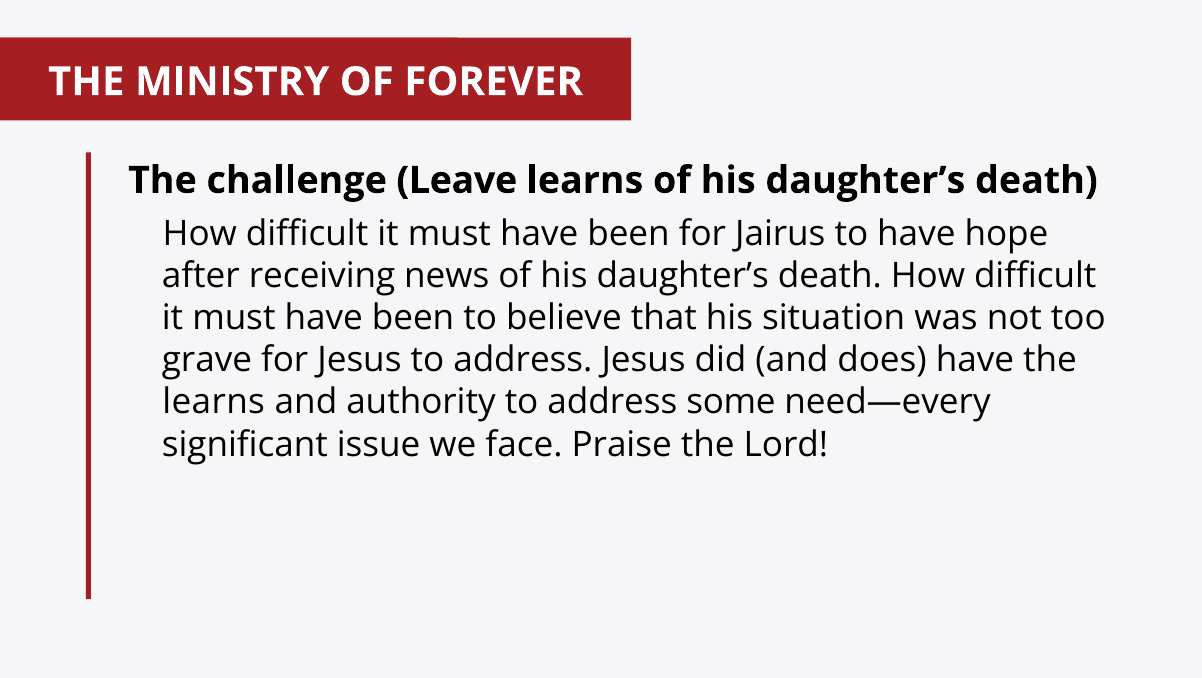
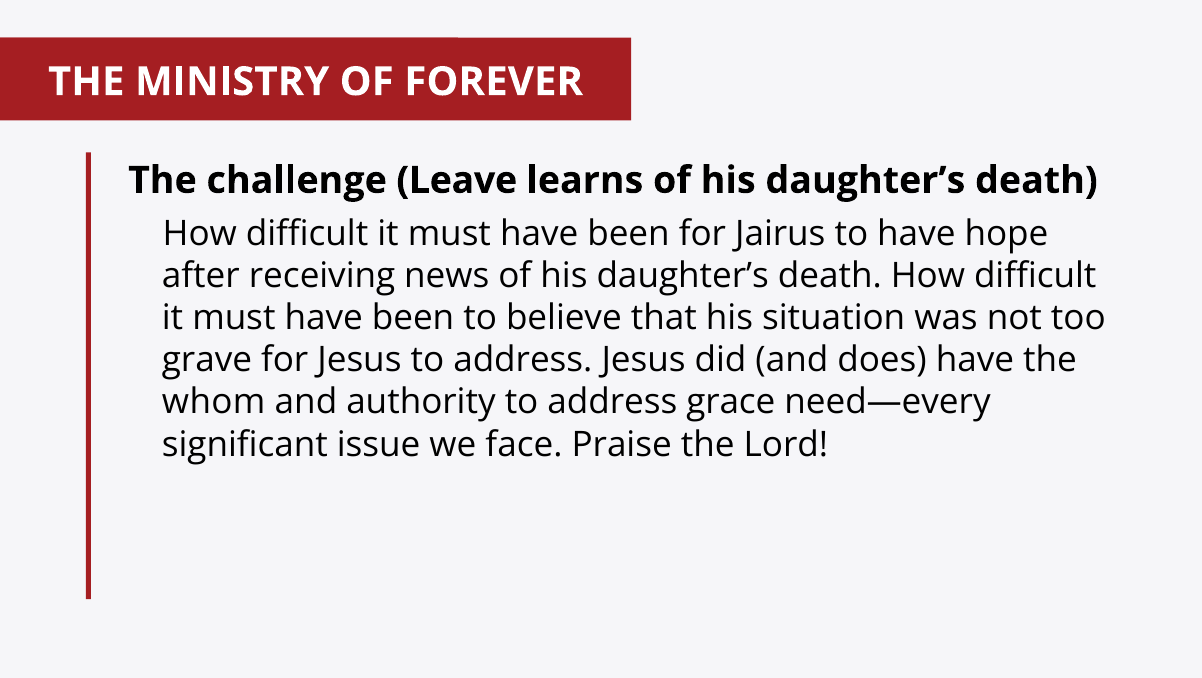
learns at (214, 402): learns -> whom
some: some -> grace
